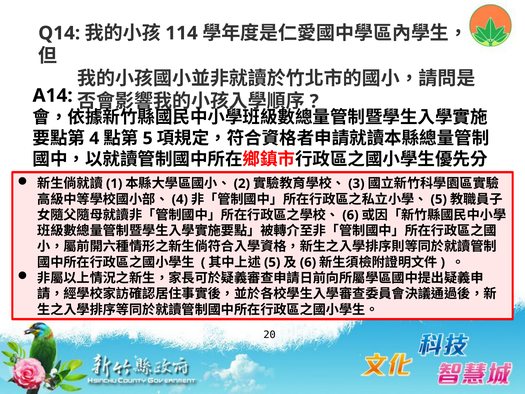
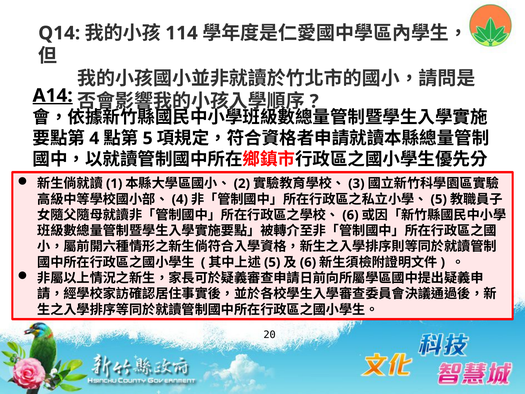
A14 underline: none -> present
